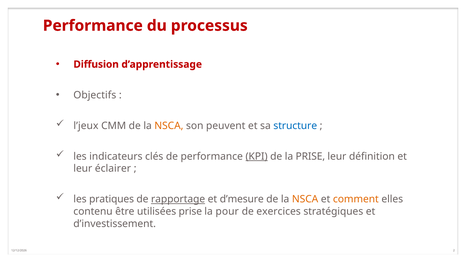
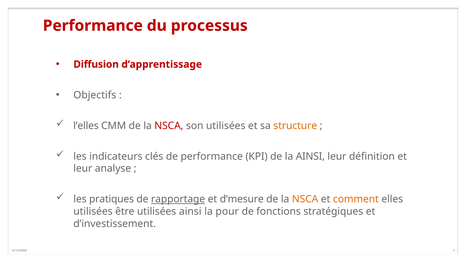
l’jeux: l’jeux -> l’elles
NSCA at (169, 126) colour: orange -> red
son peuvent: peuvent -> utilisées
structure colour: blue -> orange
KPI underline: present -> none
la PRISE: PRISE -> AINSI
éclairer: éclairer -> analyse
contenu at (93, 212): contenu -> utilisées
utilisées prise: prise -> ainsi
exercices: exercices -> fonctions
